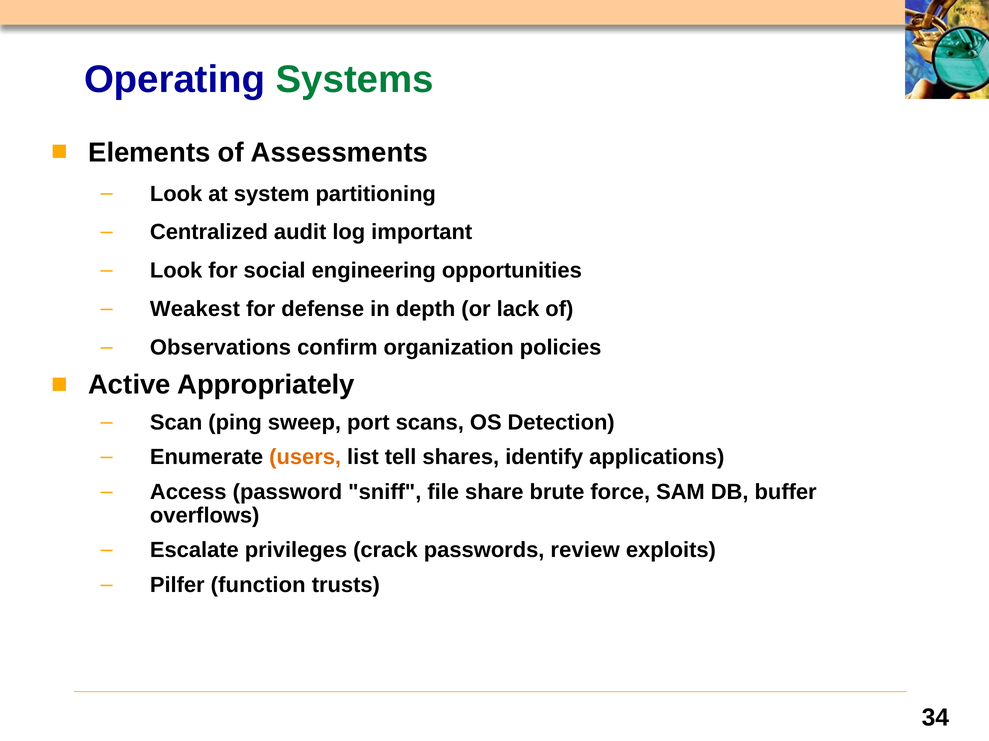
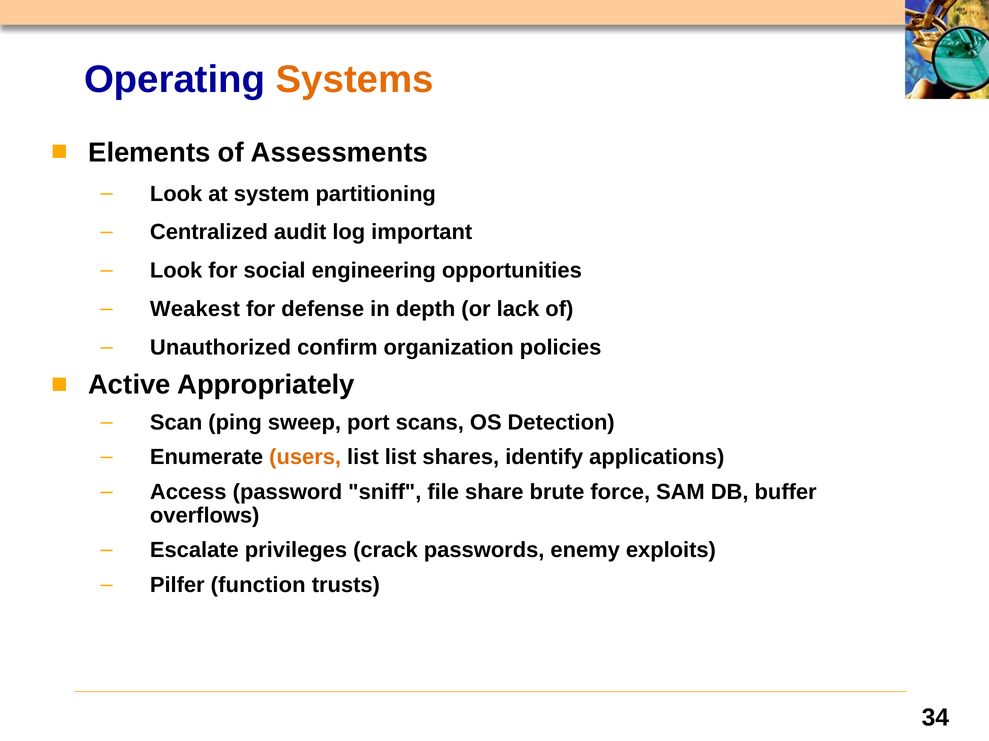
Systems colour: green -> orange
Observations: Observations -> Unauthorized
list tell: tell -> list
review: review -> enemy
